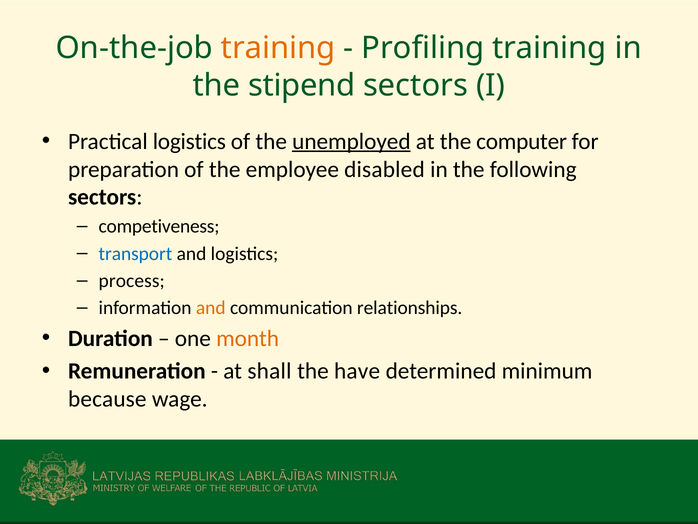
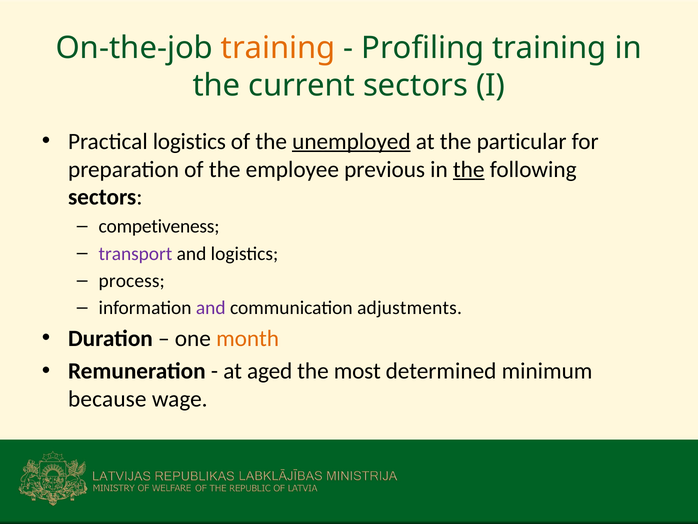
stipend: stipend -> current
computer: computer -> particular
disabled: disabled -> previous
the at (469, 169) underline: none -> present
transport colour: blue -> purple
and at (211, 308) colour: orange -> purple
relationships: relationships -> adjustments
shall: shall -> aged
have: have -> most
